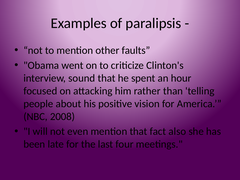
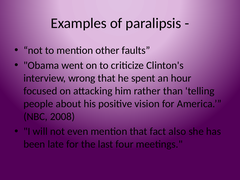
sound: sound -> wrong
